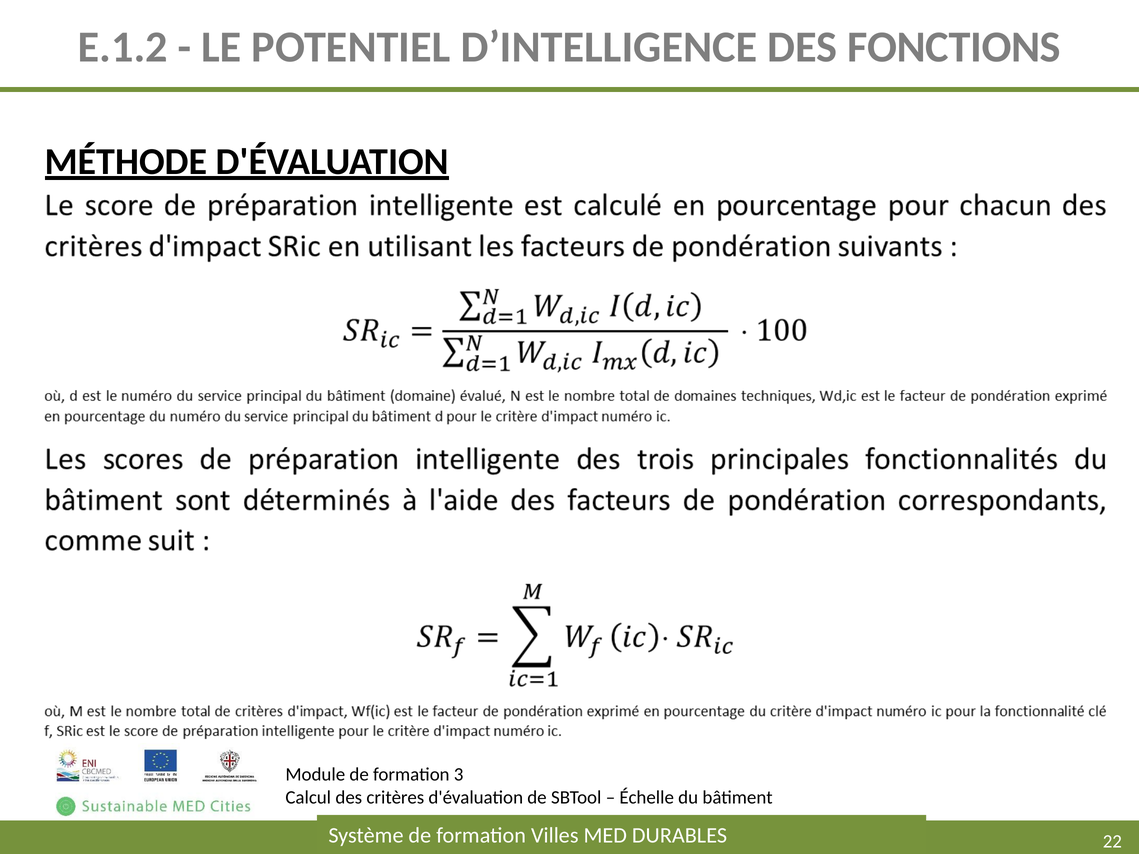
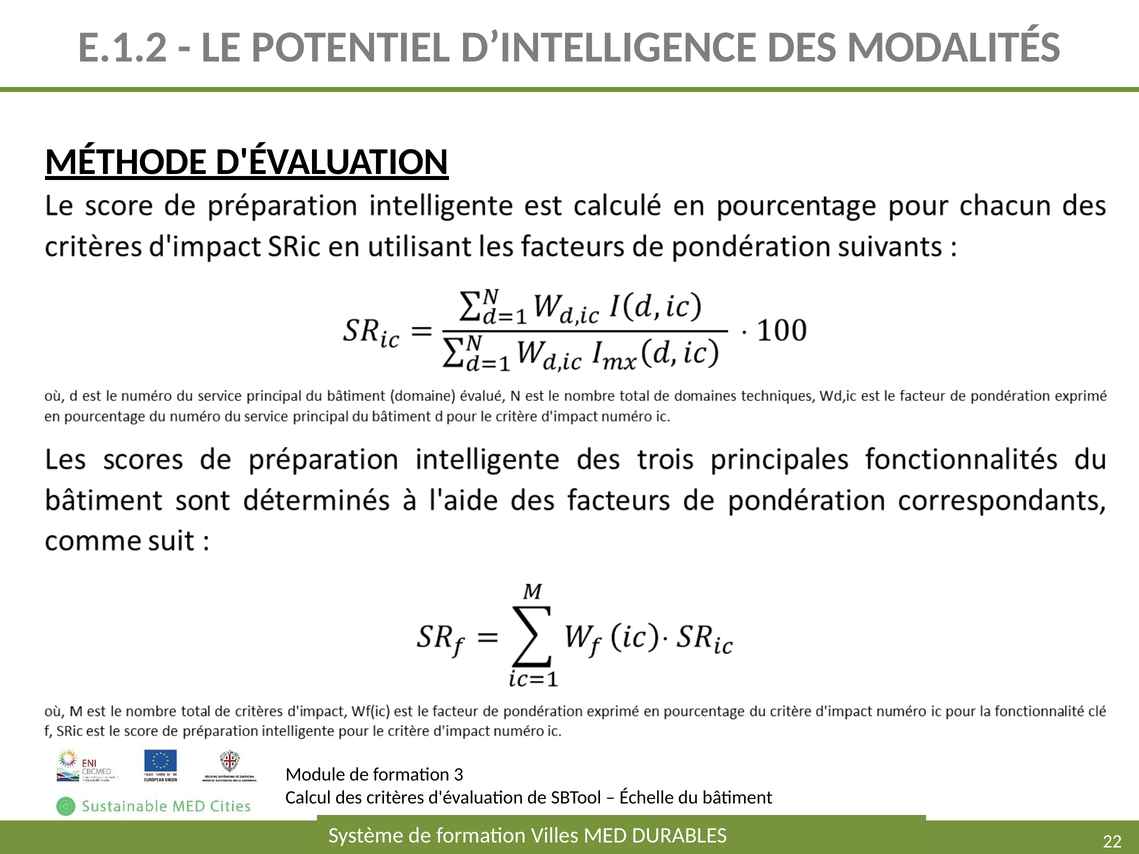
FONCTIONS: FONCTIONS -> MODALITÉS
